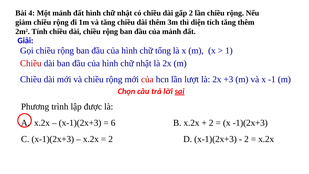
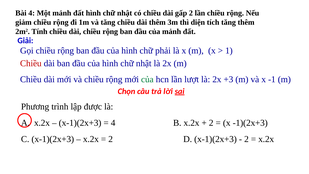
tổng: tổng -> phải
của at (147, 79) colour: red -> green
6 at (113, 123): 6 -> 4
